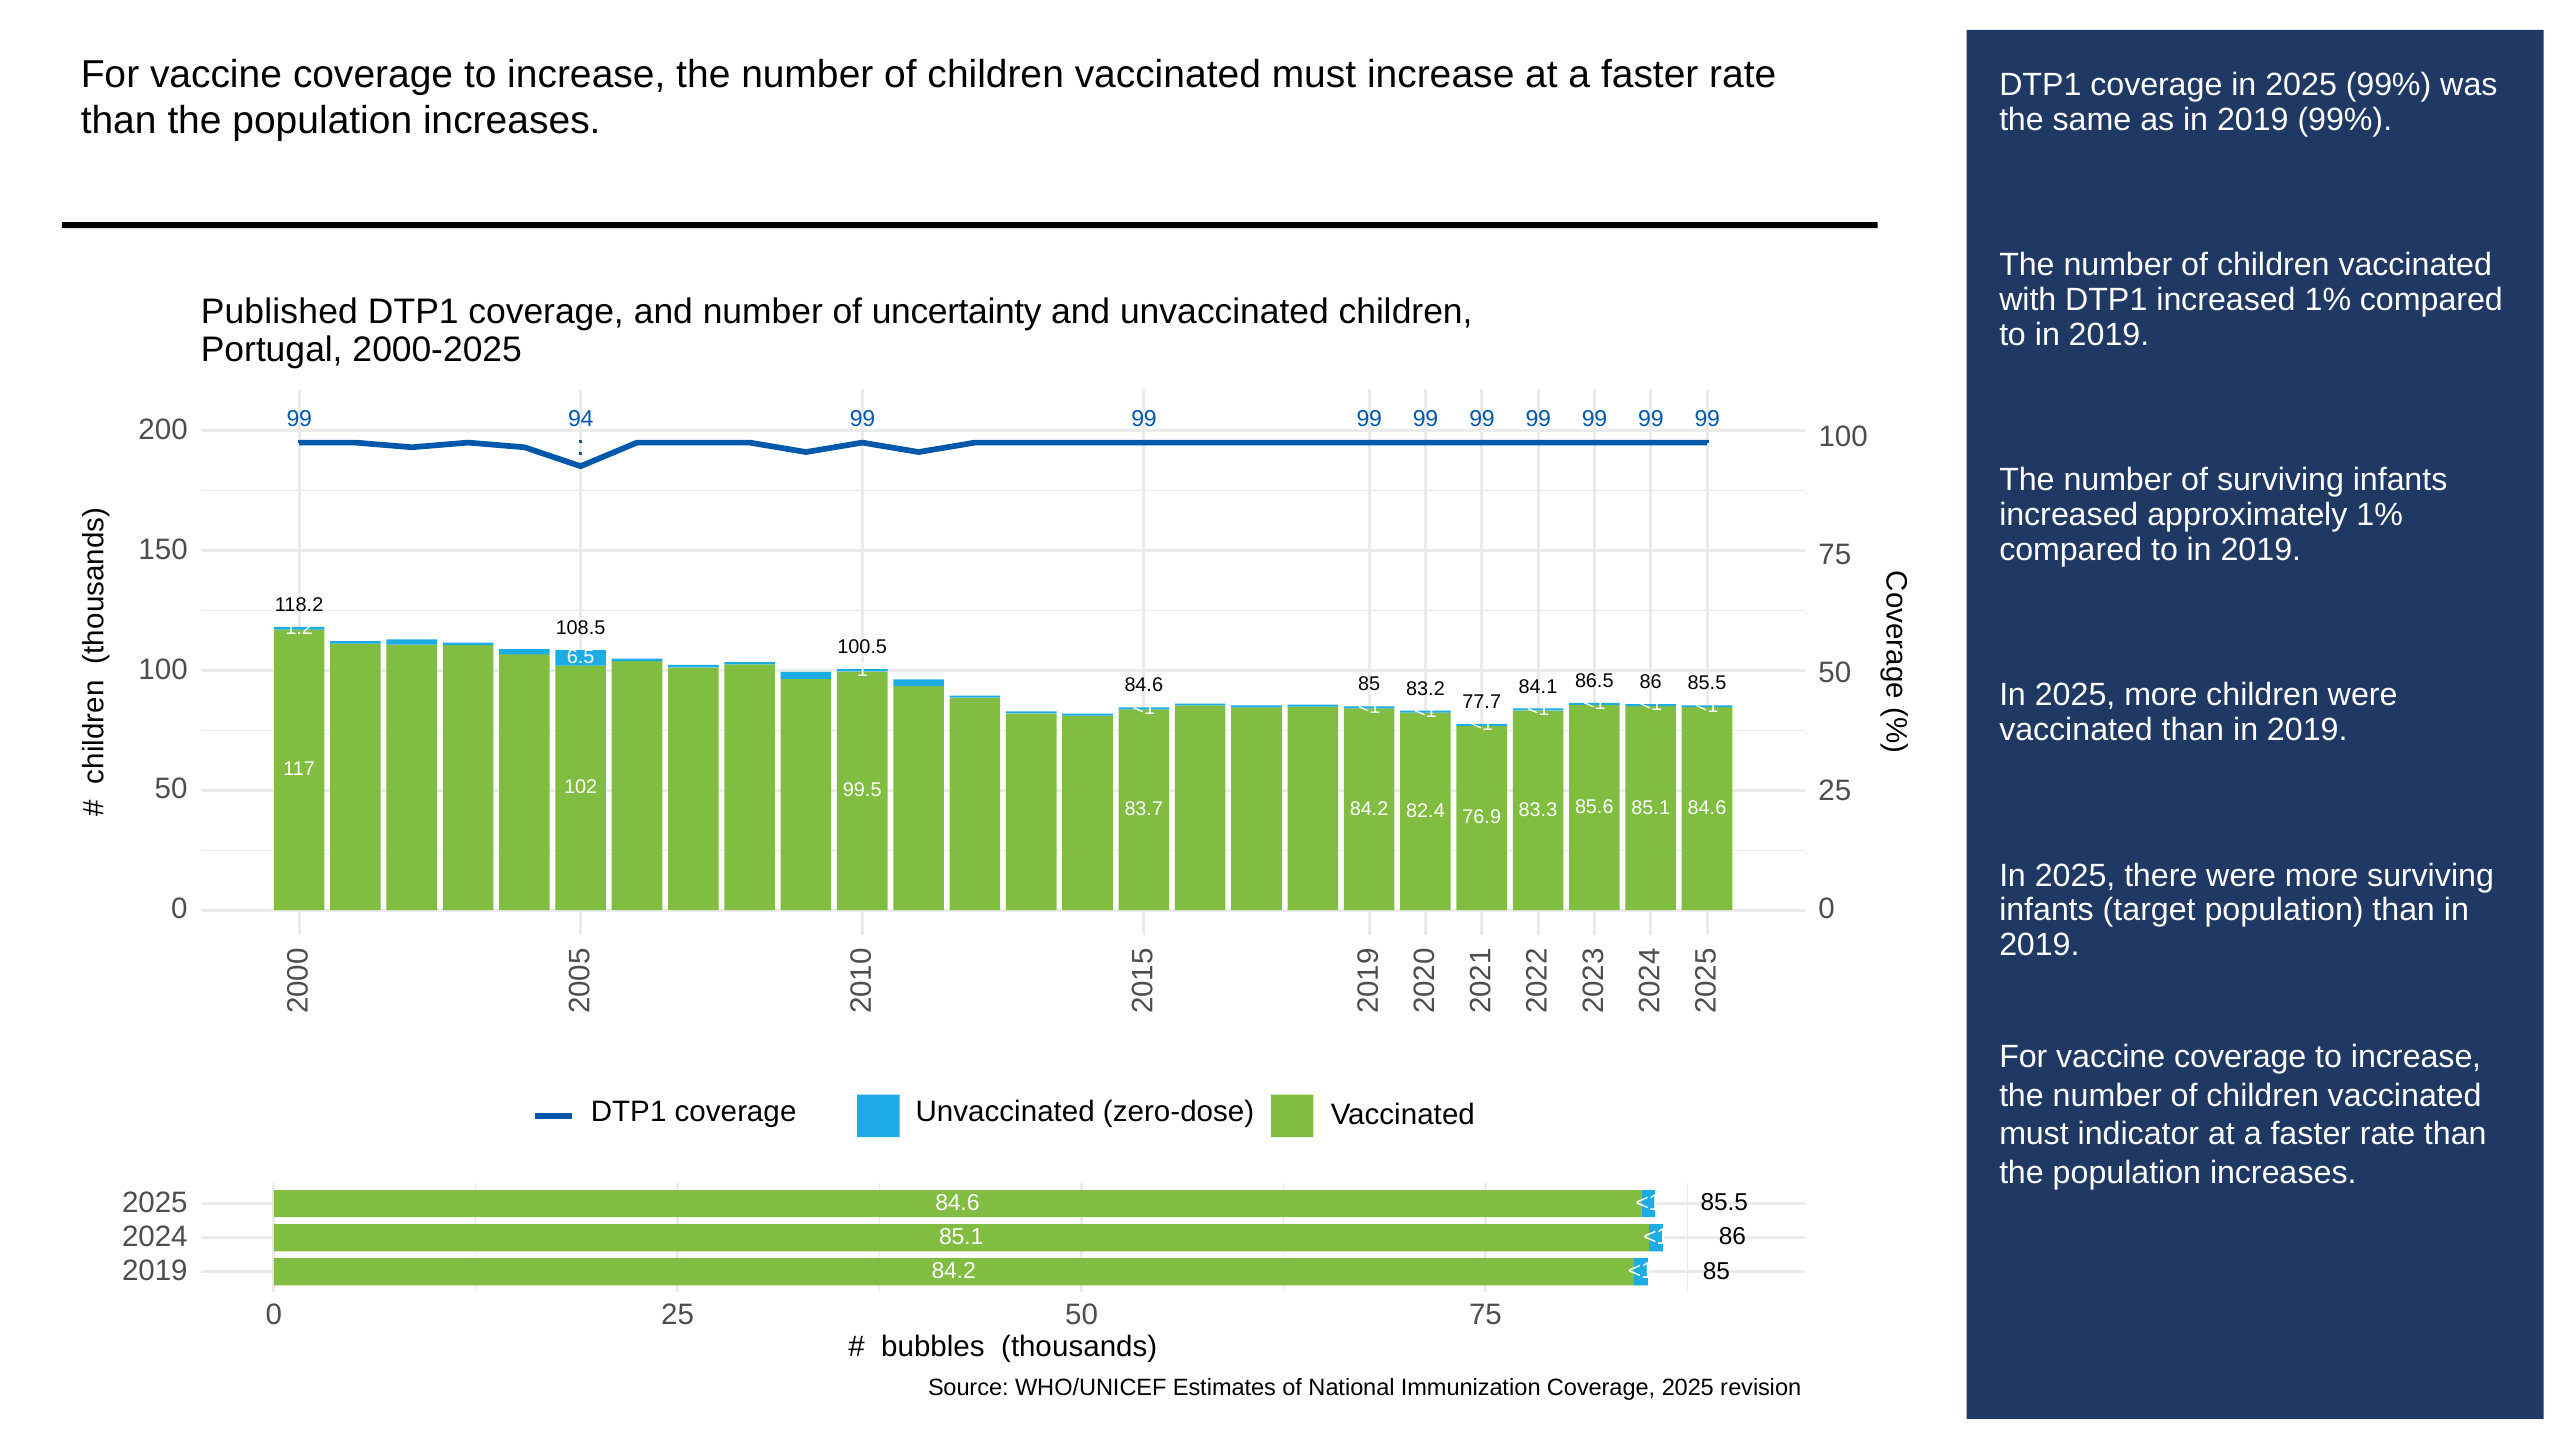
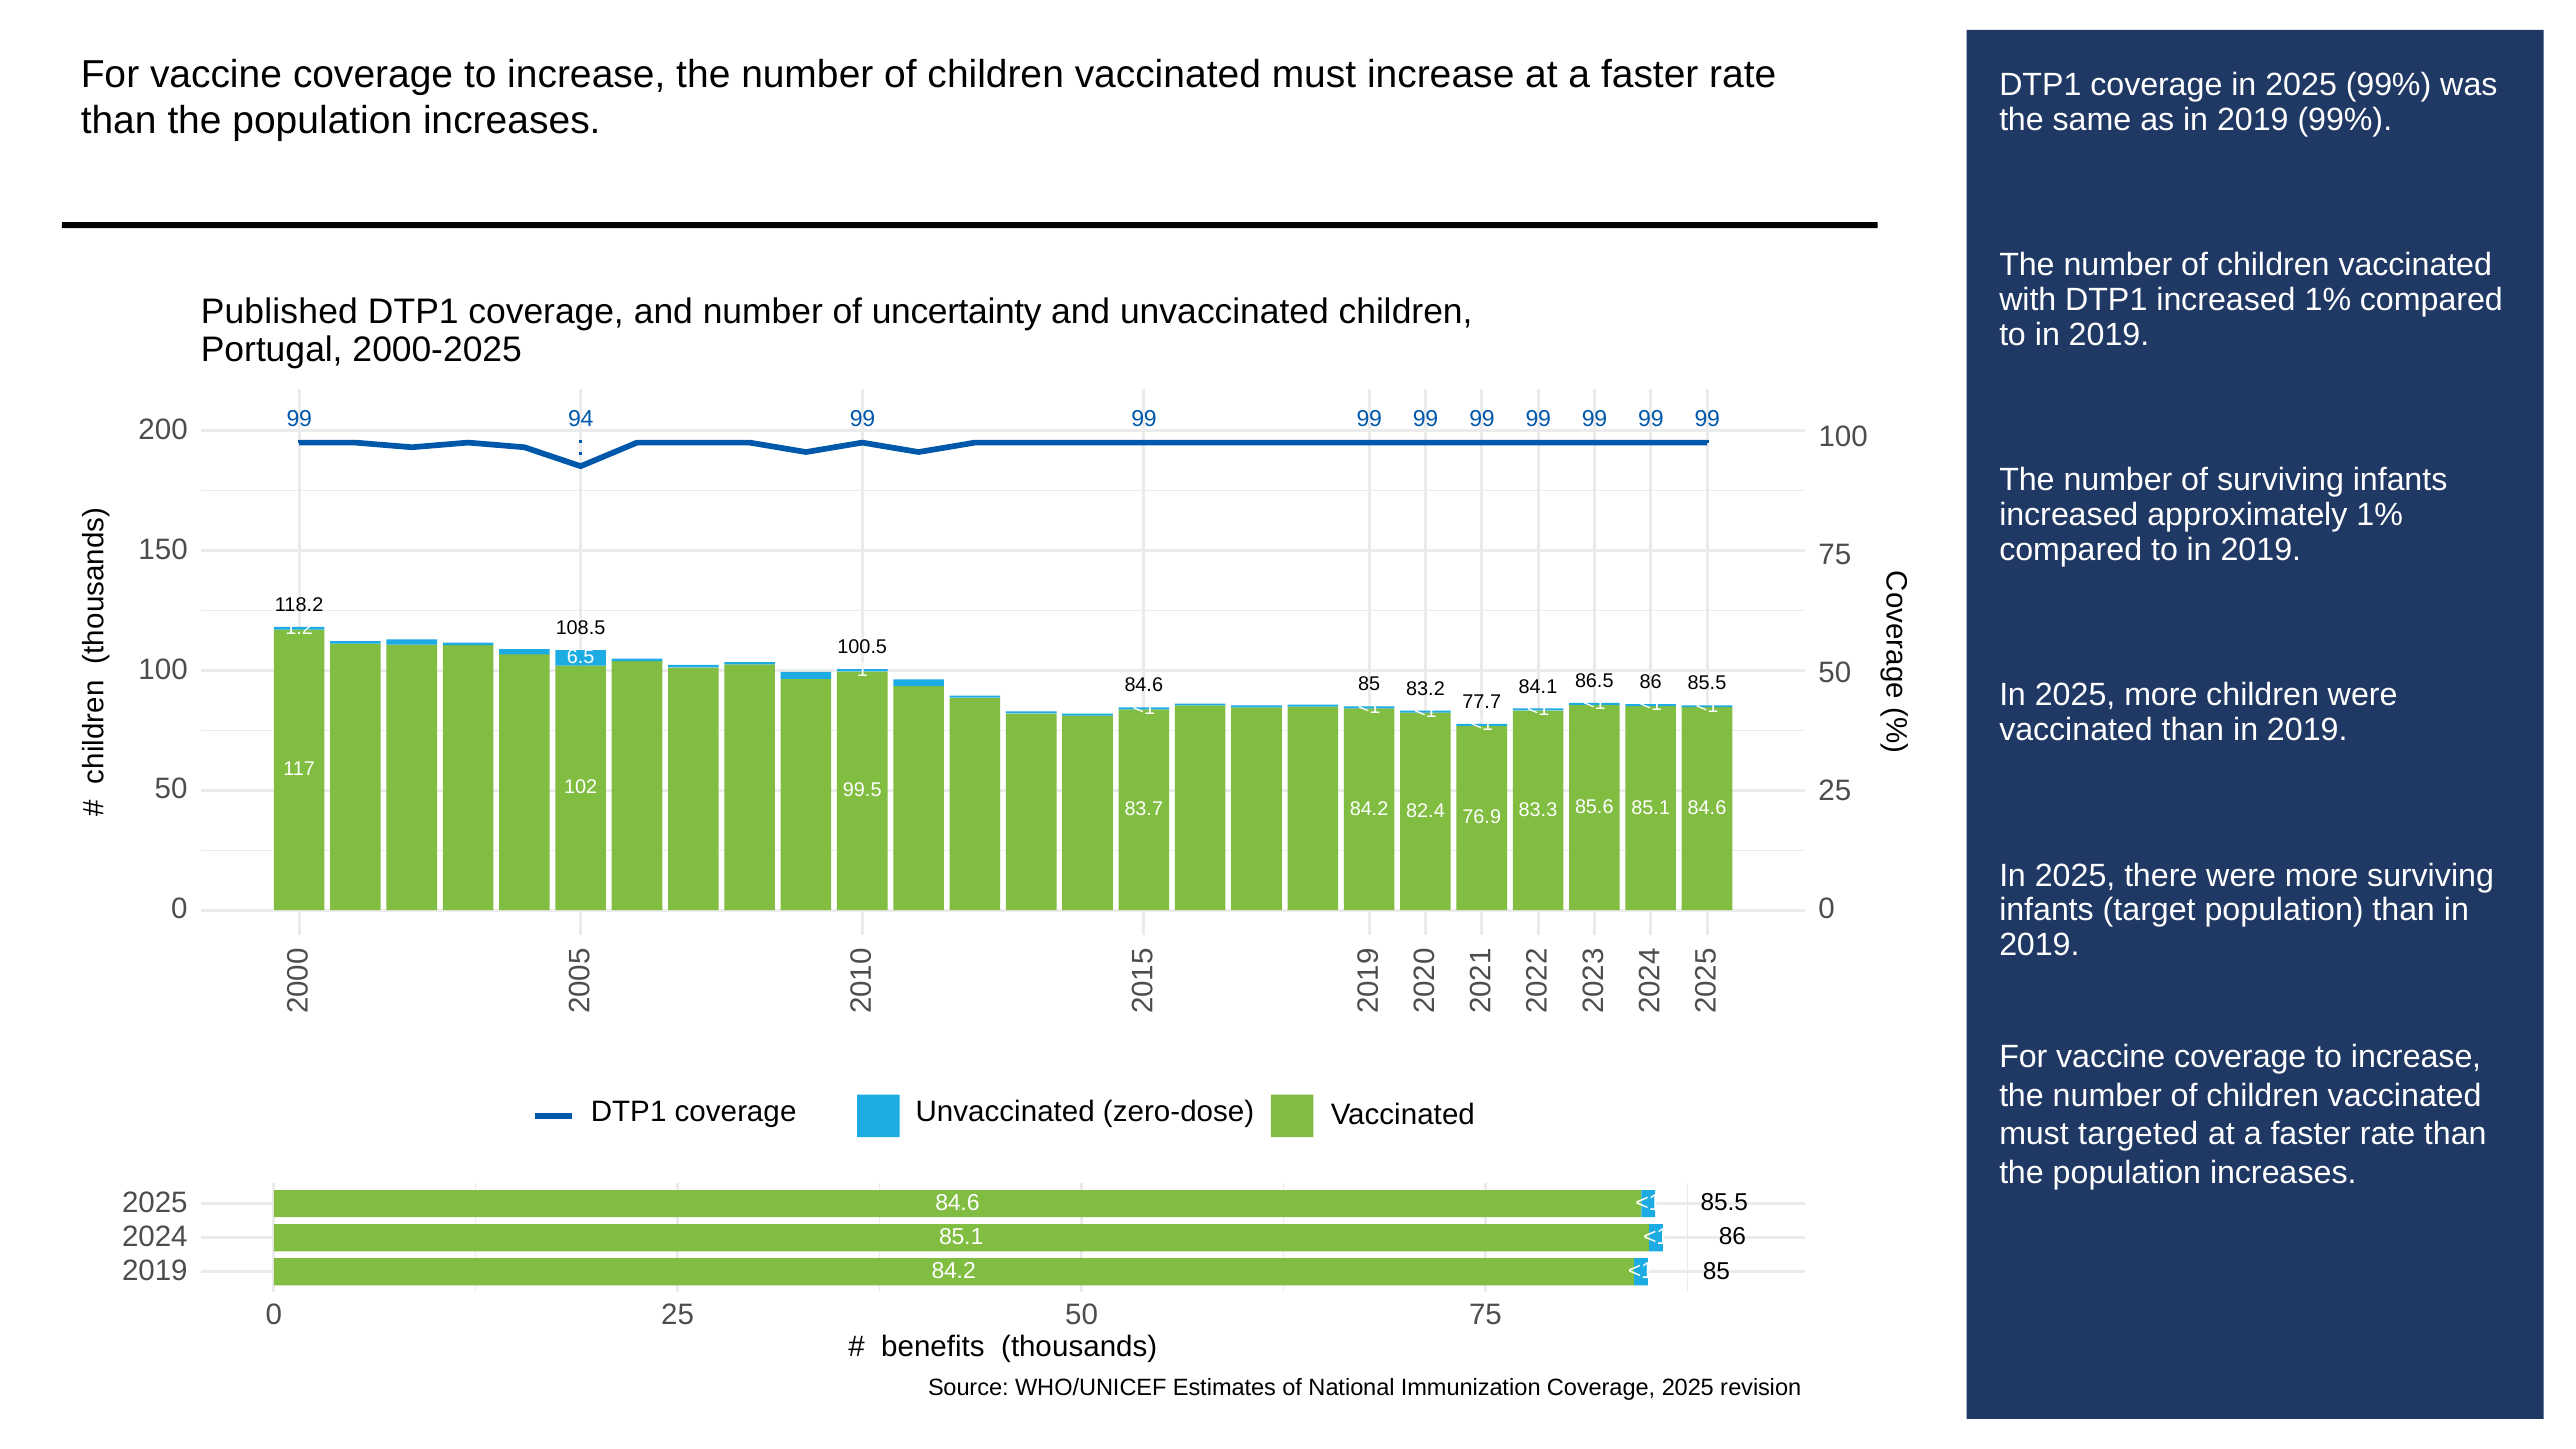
indicator: indicator -> targeted
bubbles: bubbles -> benefits
